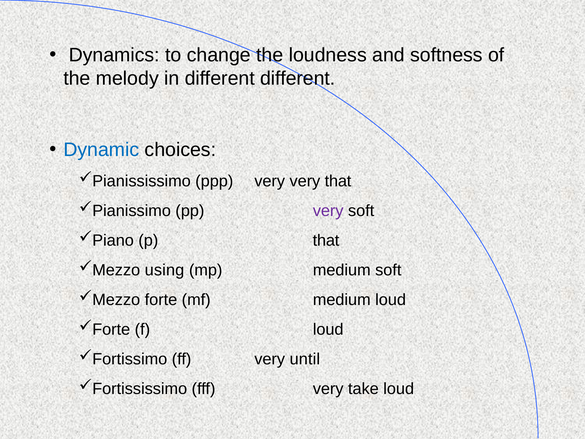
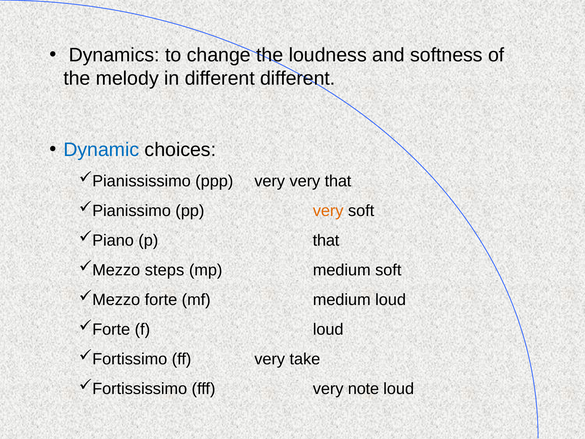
very at (328, 211) colour: purple -> orange
using: using -> steps
until: until -> take
take: take -> note
